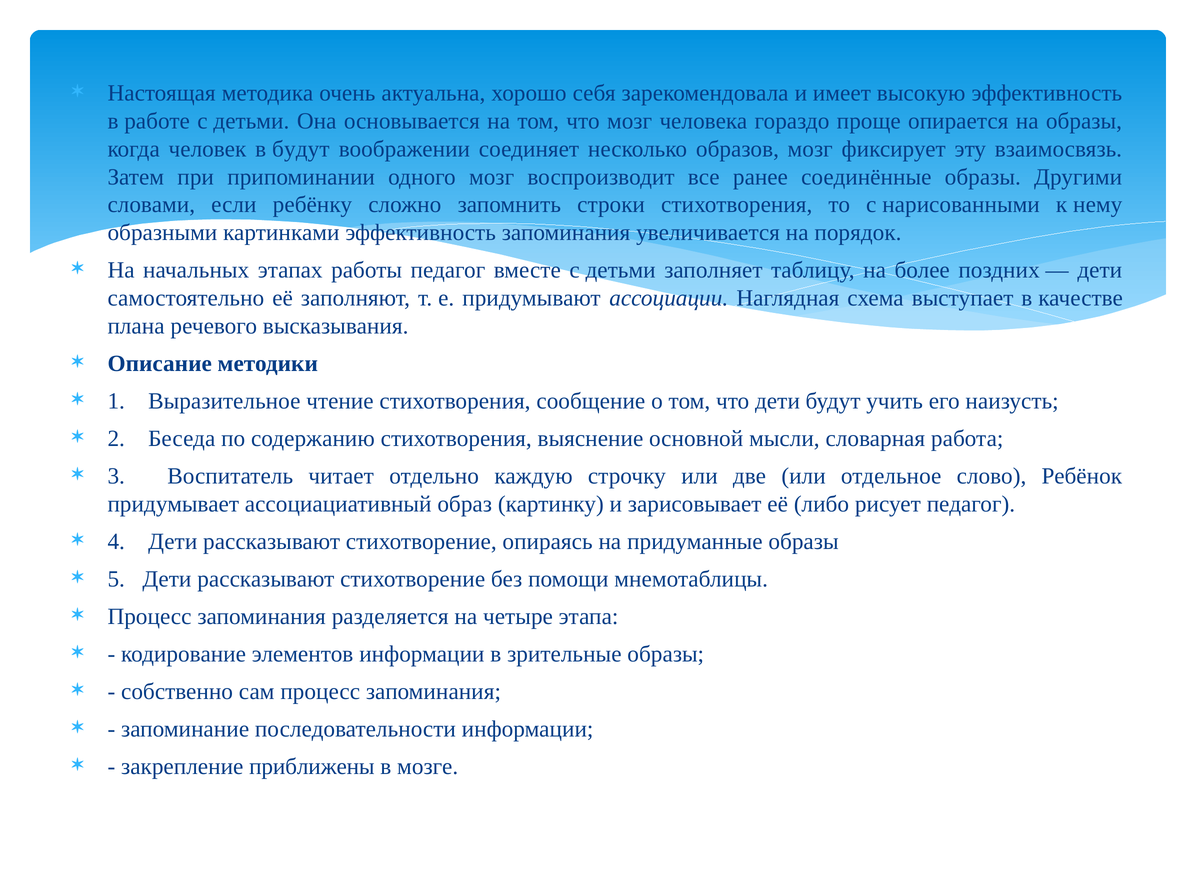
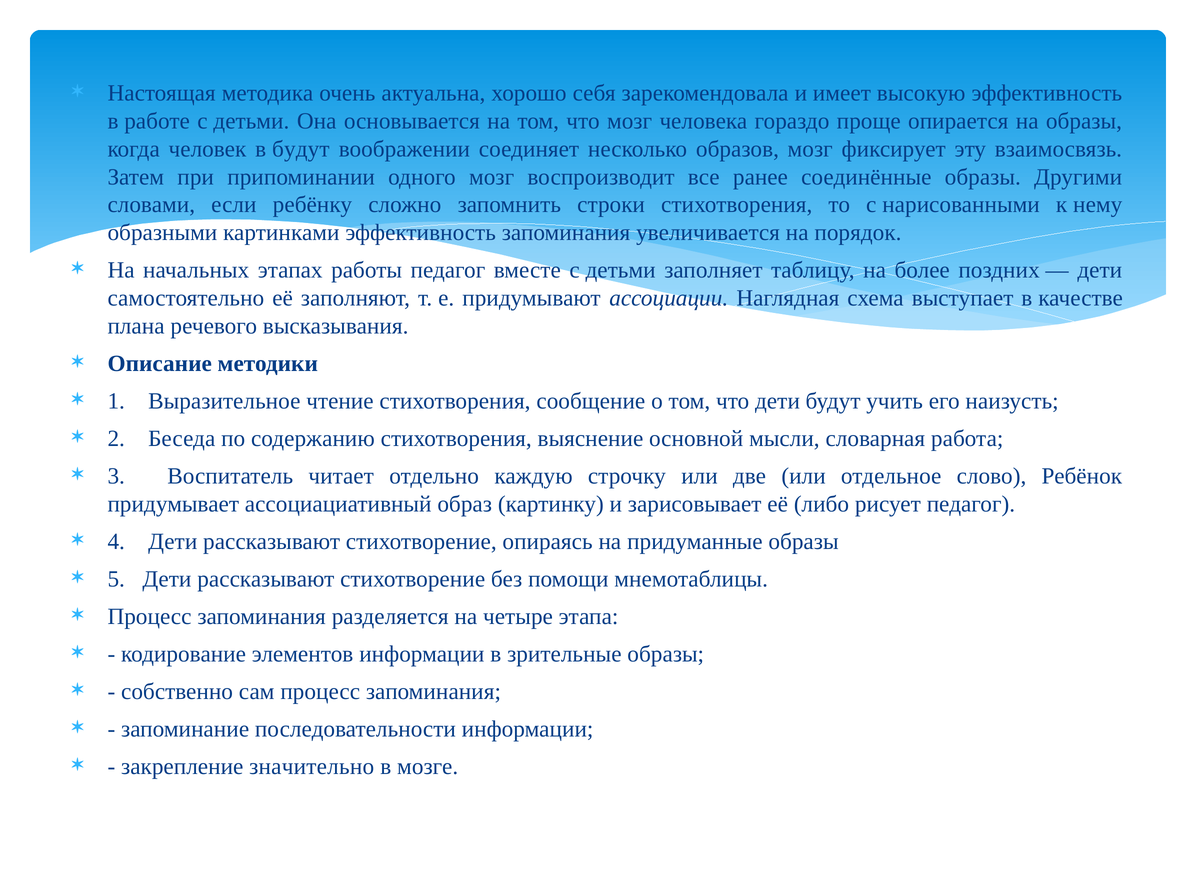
приближены: приближены -> значительно
